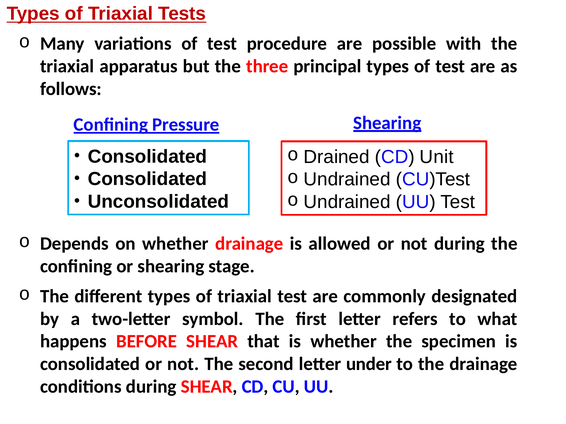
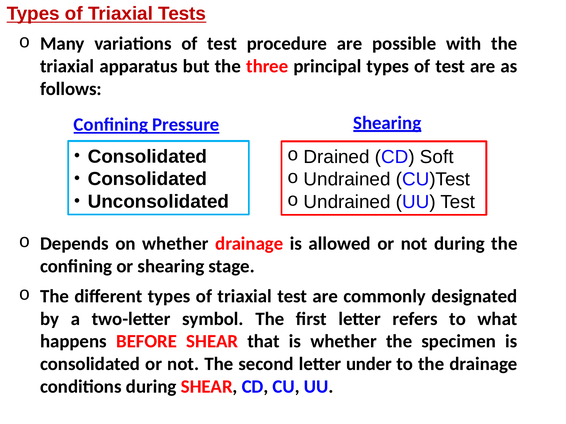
Unit: Unit -> Soft
